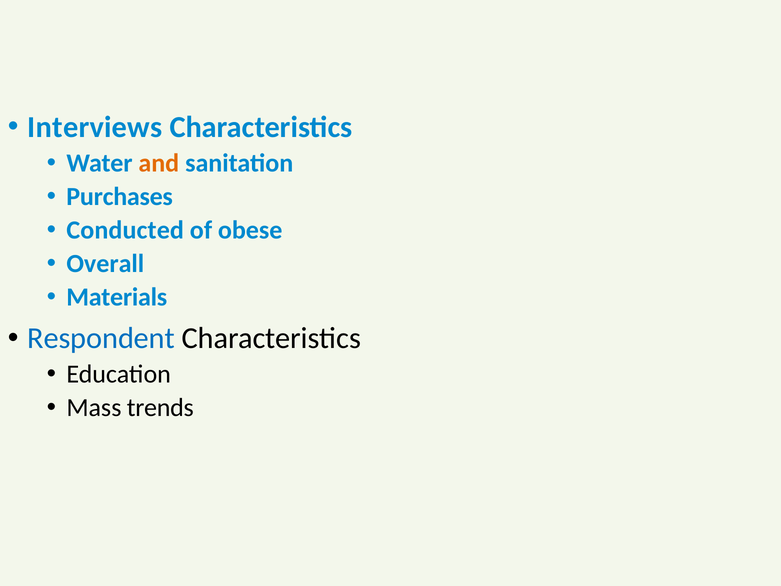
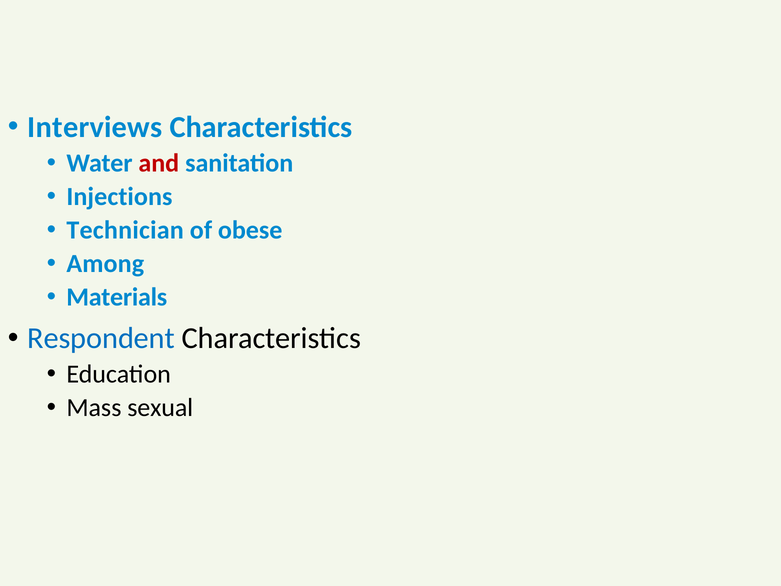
and colour: orange -> red
Purchases: Purchases -> Injections
Conducted: Conducted -> Technician
Overall: Overall -> Among
trends: trends -> sexual
